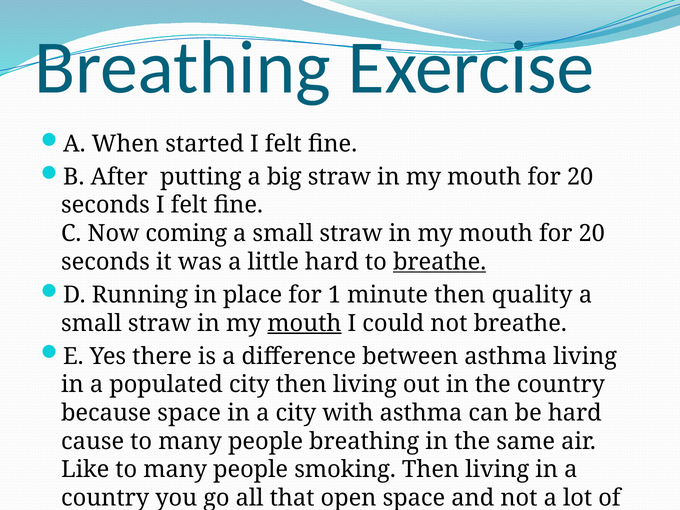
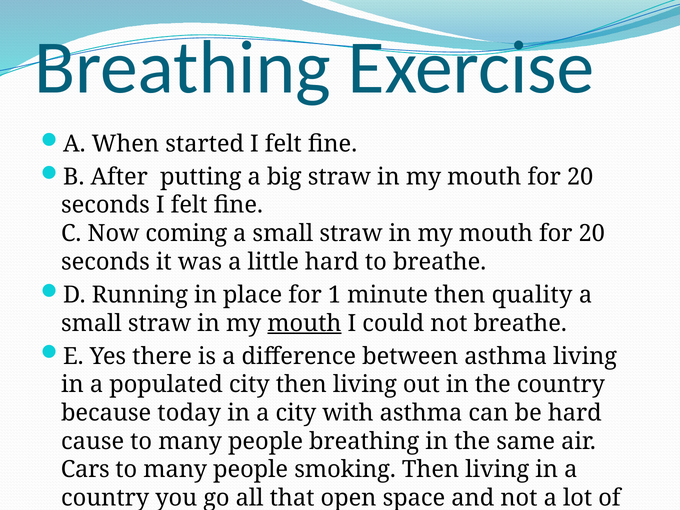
breathe at (440, 262) underline: present -> none
because space: space -> today
Like: Like -> Cars
